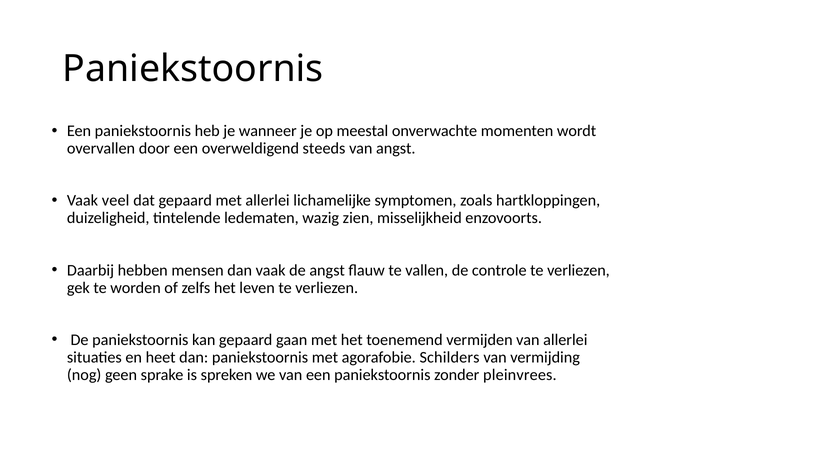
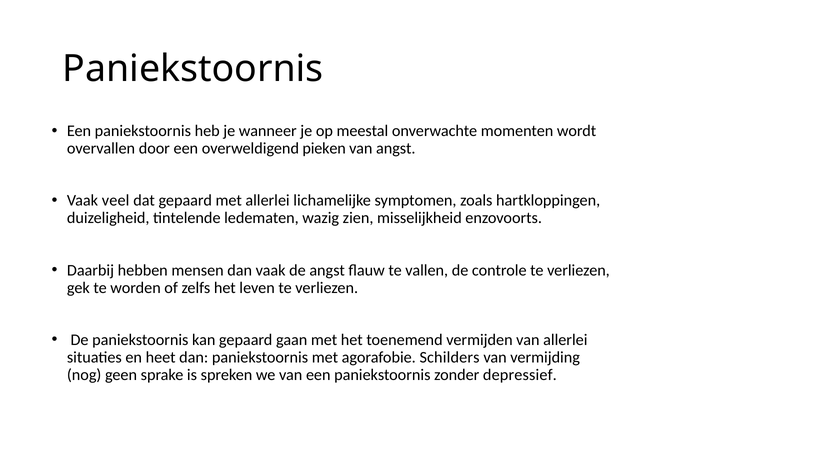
steeds: steeds -> pieken
pleinvrees: pleinvrees -> depressief
